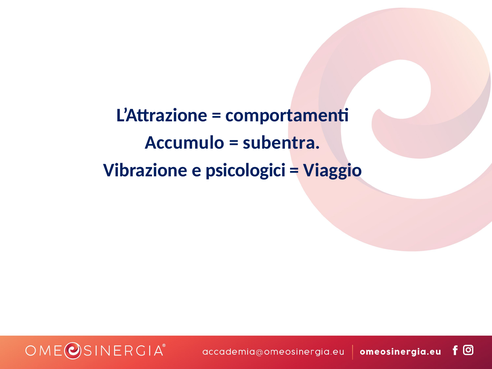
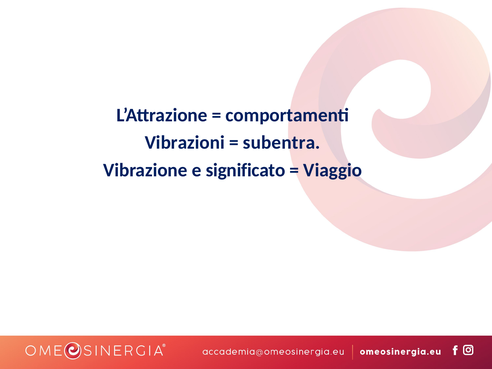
Accumulo: Accumulo -> Vibrazioni
psicologici: psicologici -> significato
